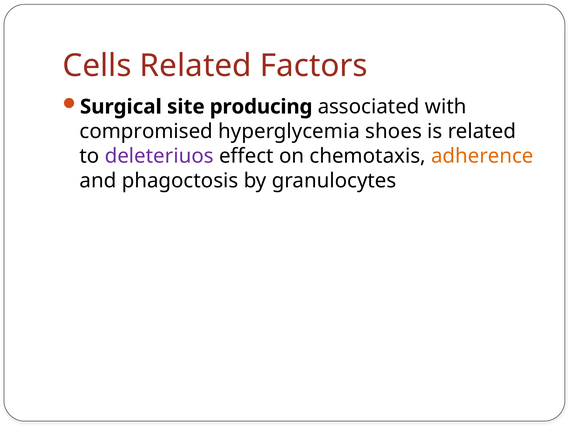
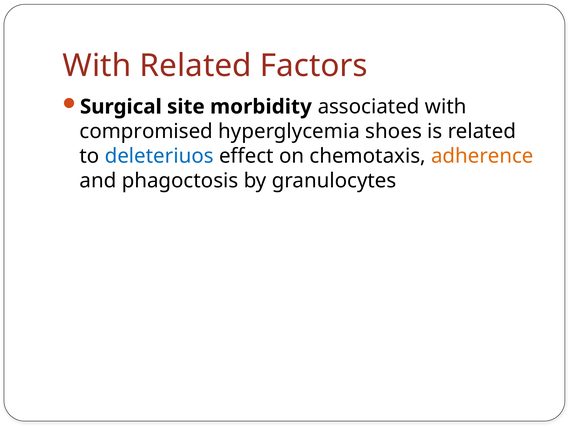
Cells at (97, 66): Cells -> With
producing: producing -> morbidity
deleteriuos colour: purple -> blue
